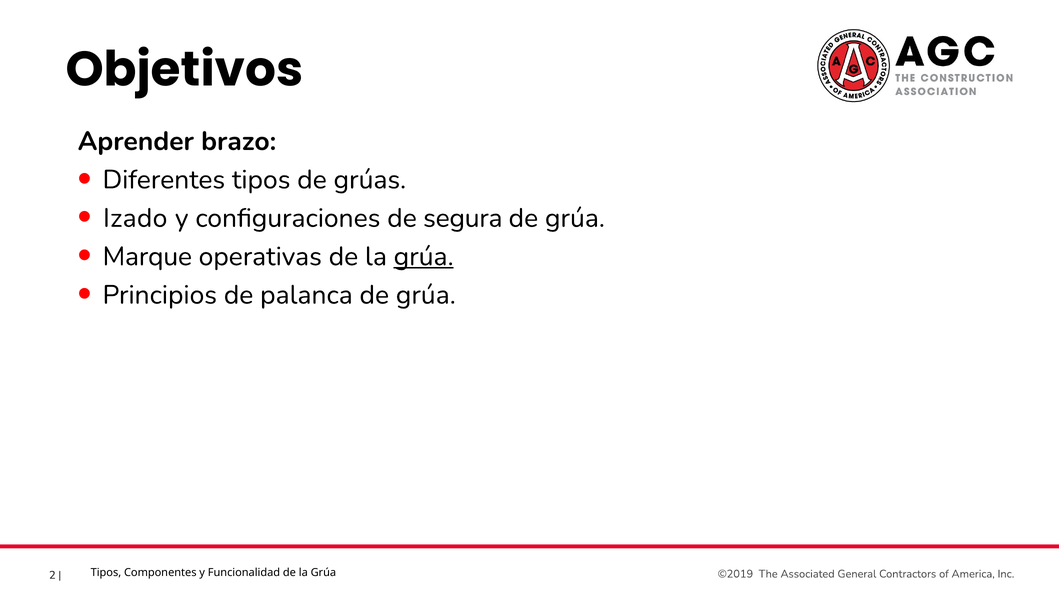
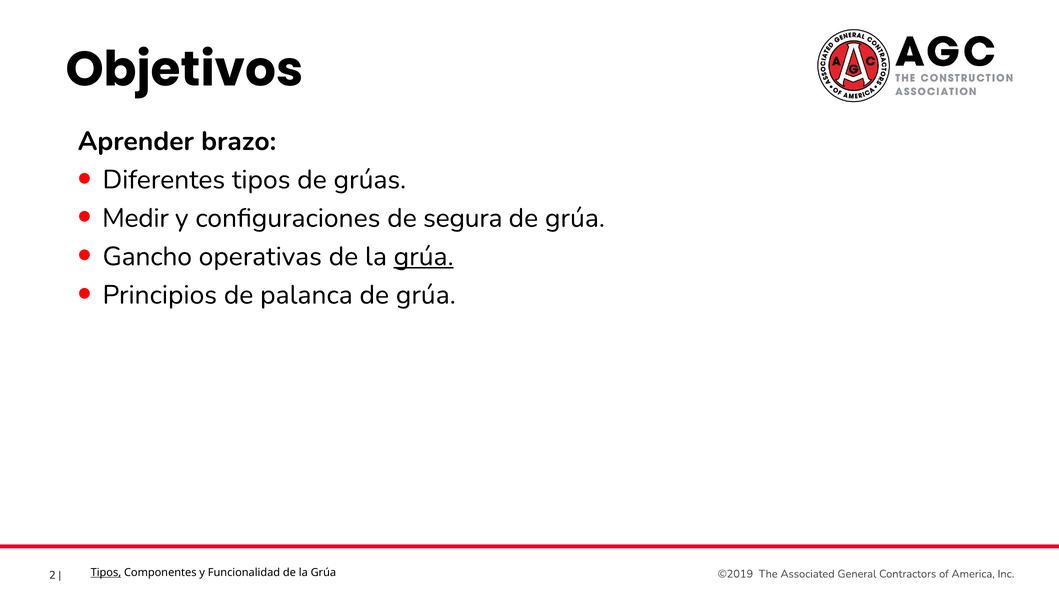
Izado: Izado -> Medir
Marque: Marque -> Gancho
Tipos at (106, 572) underline: none -> present
